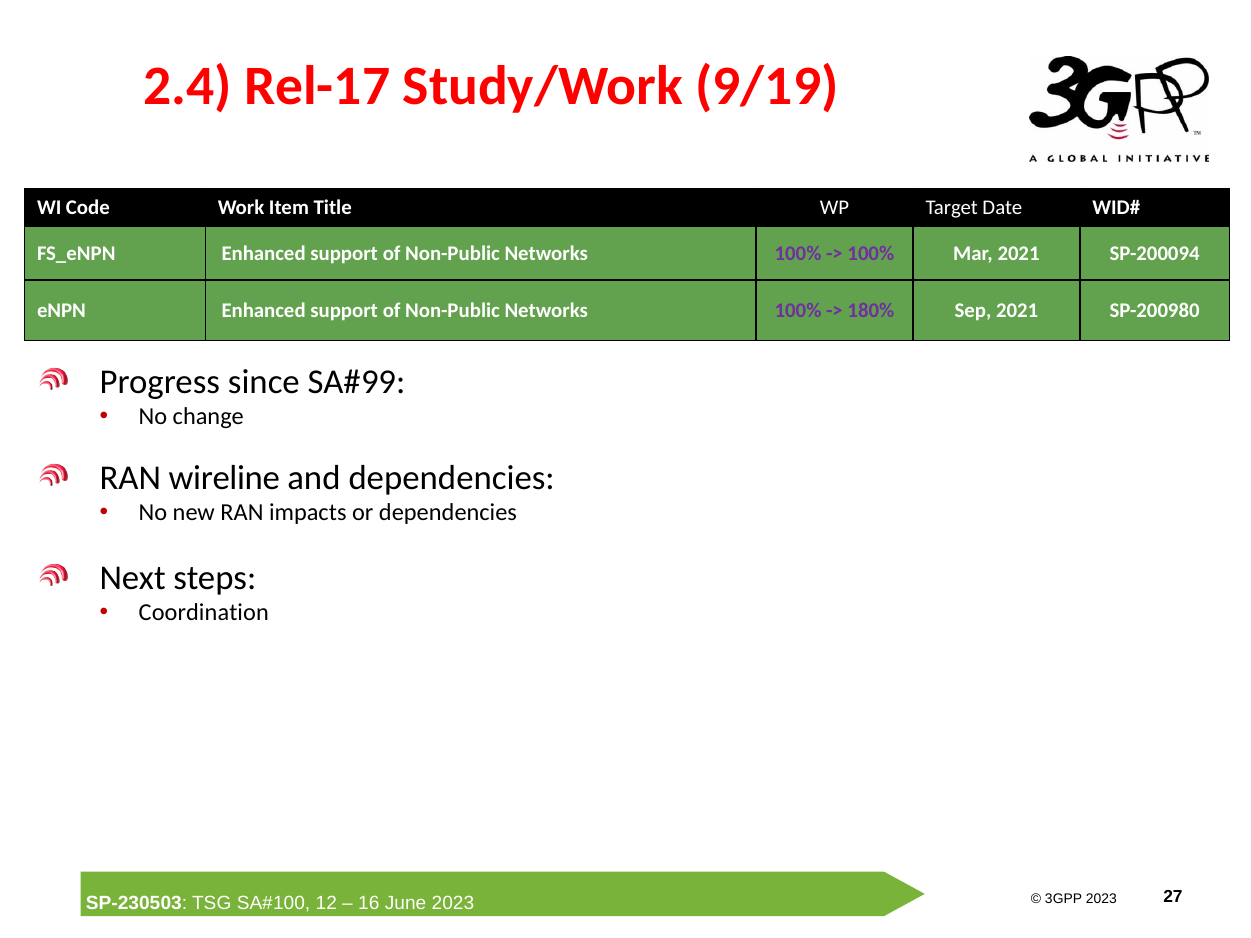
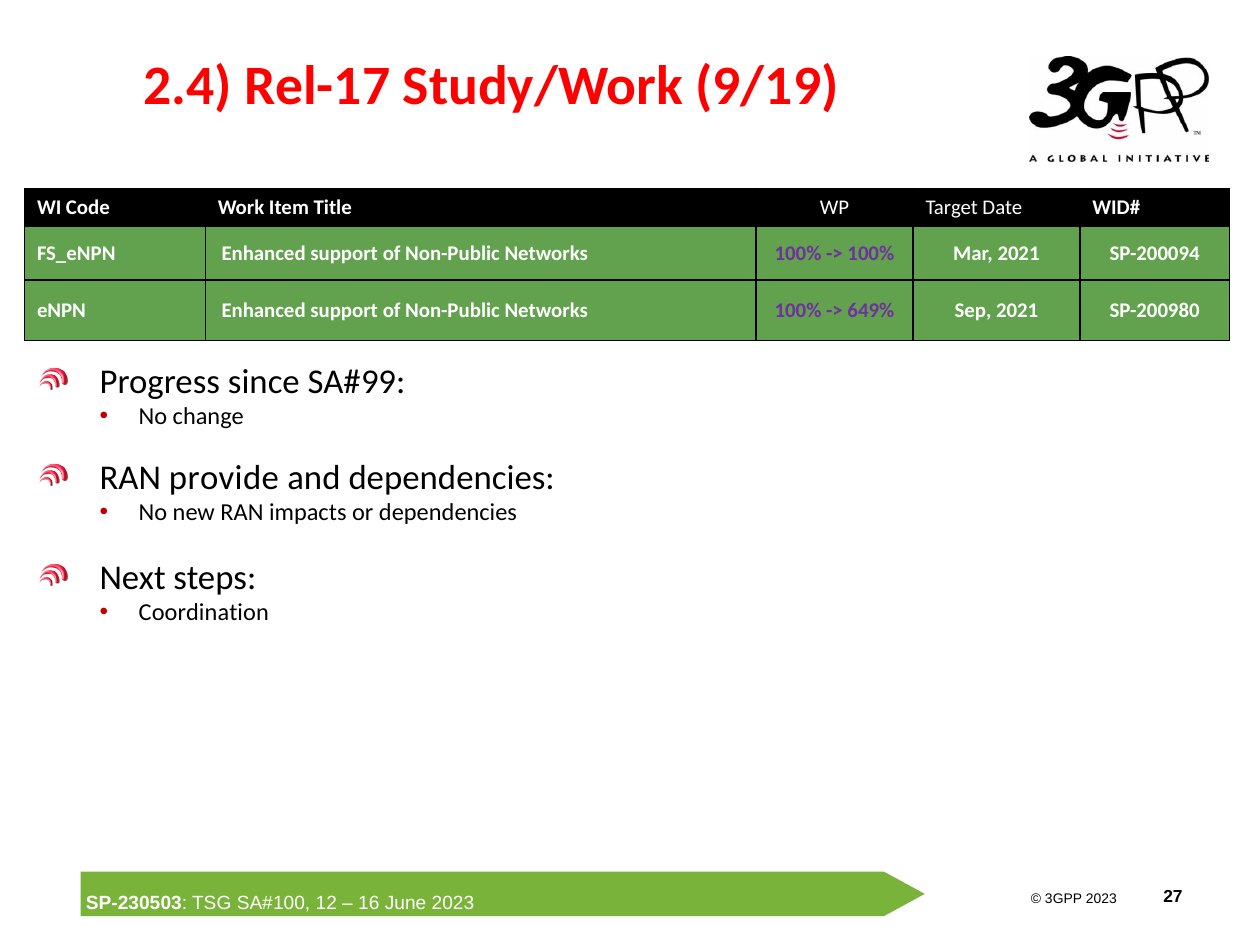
180%: 180% -> 649%
wireline: wireline -> provide
